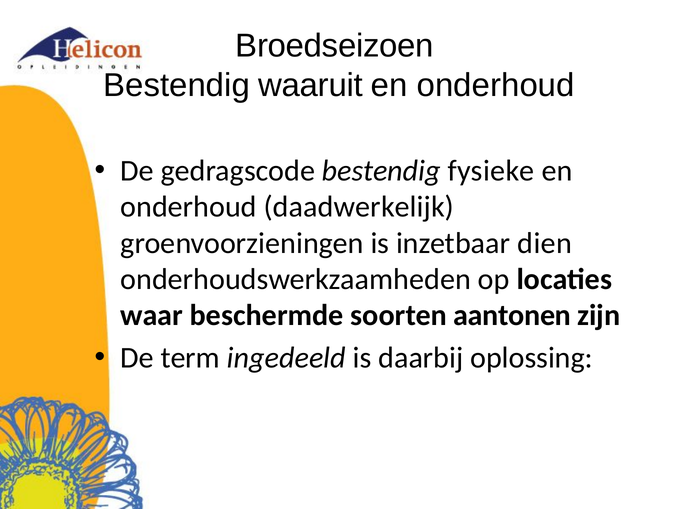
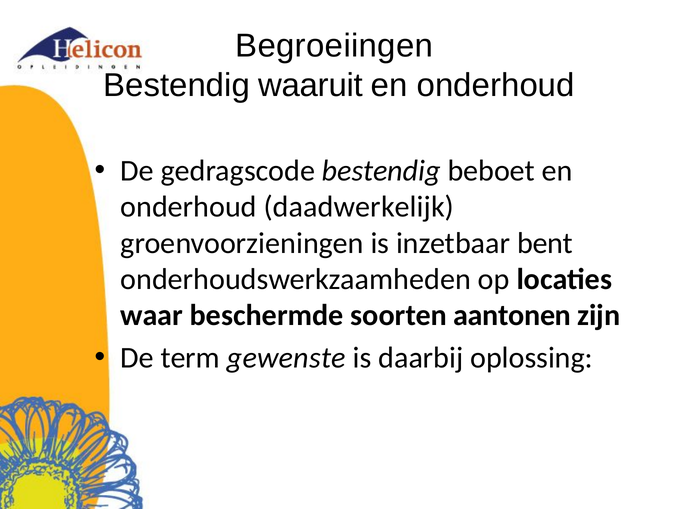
Broedseizoen: Broedseizoen -> Begroeiingen
fysieke: fysieke -> beboet
dien: dien -> bent
ingedeeld: ingedeeld -> gewenste
